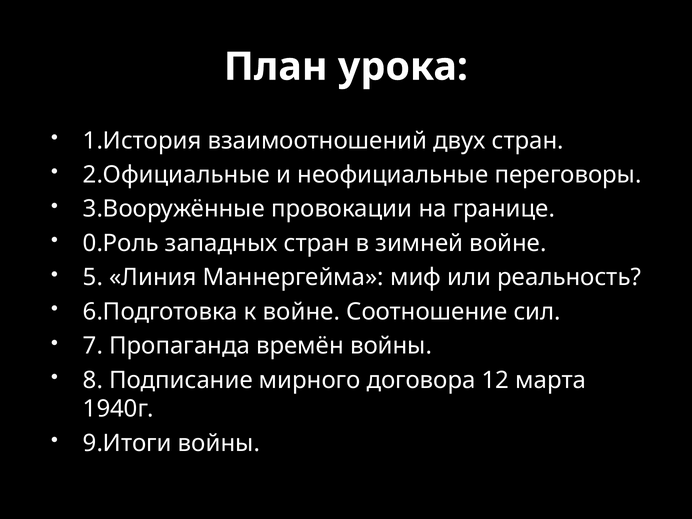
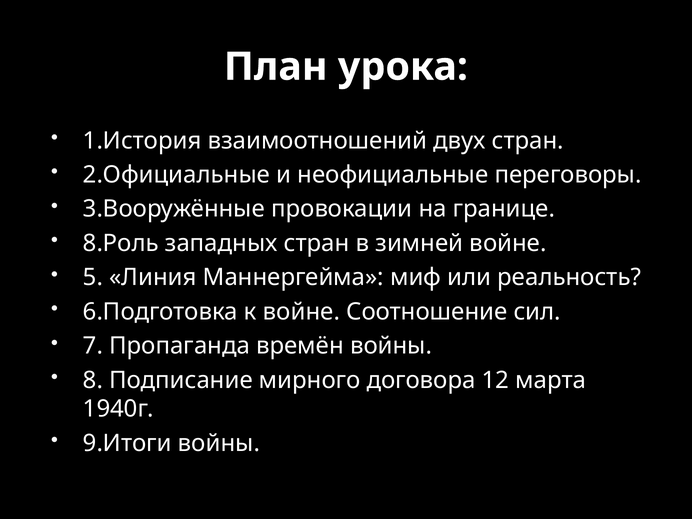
0.Роль: 0.Роль -> 8.Роль
